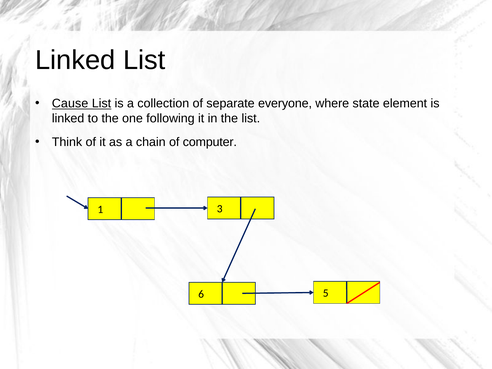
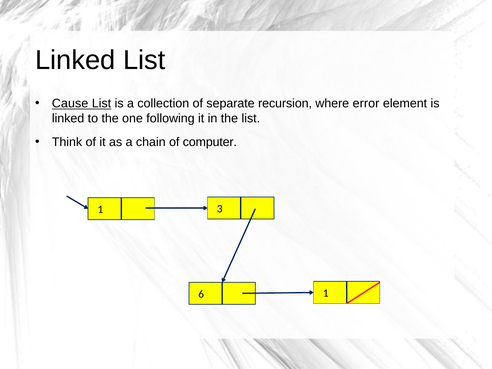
everyone: everyone -> recursion
state: state -> error
6 5: 5 -> 1
